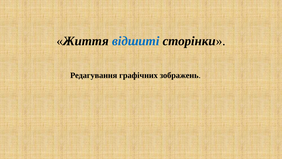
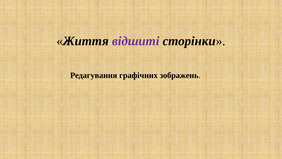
відшиті colour: blue -> purple
